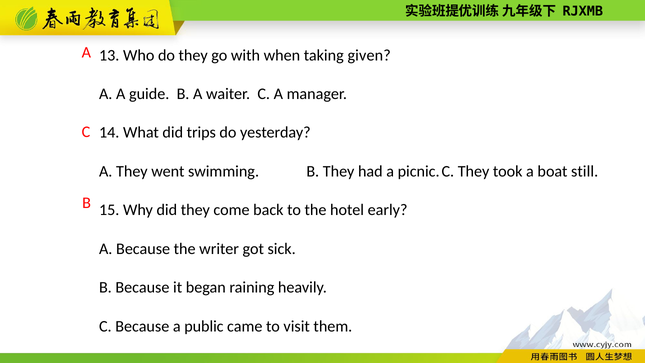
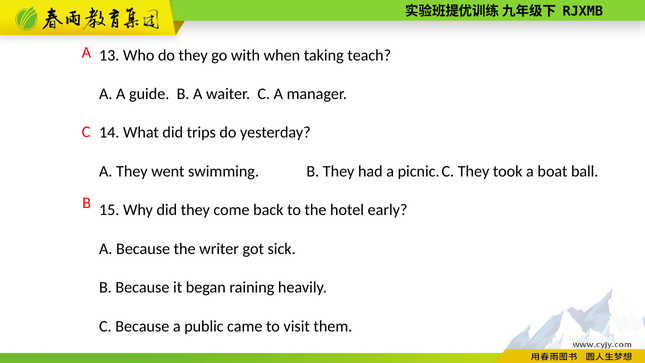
given: given -> teach
still: still -> ball
